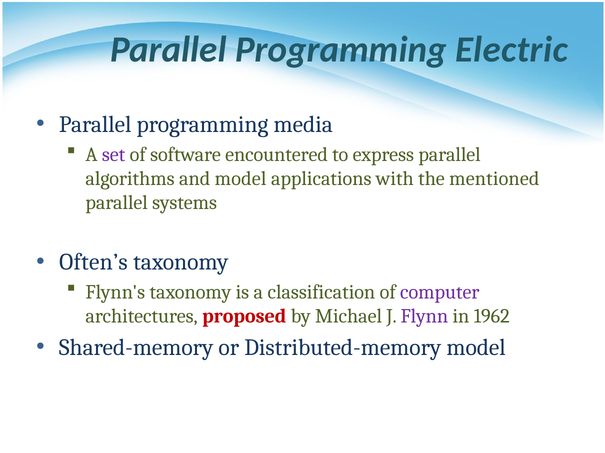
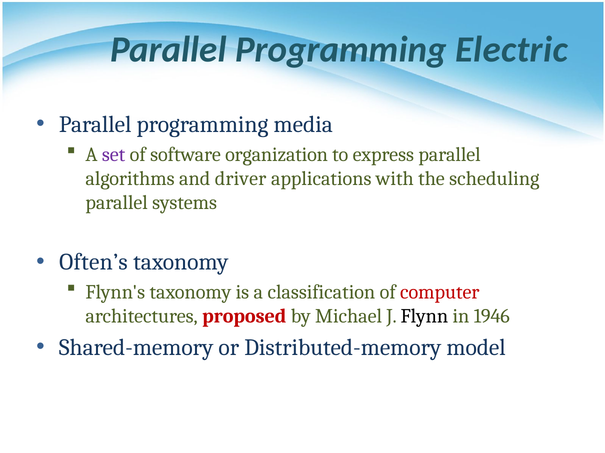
encountered: encountered -> organization
and model: model -> driver
mentioned: mentioned -> scheduling
computer colour: purple -> red
Flynn colour: purple -> black
1962: 1962 -> 1946
